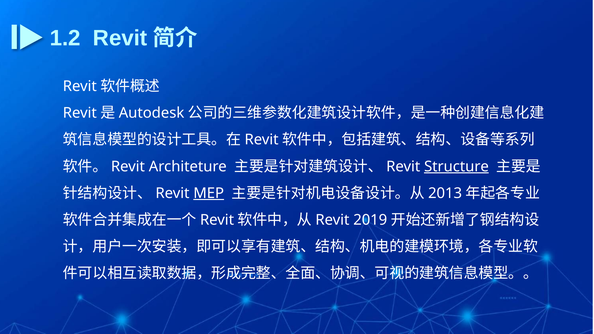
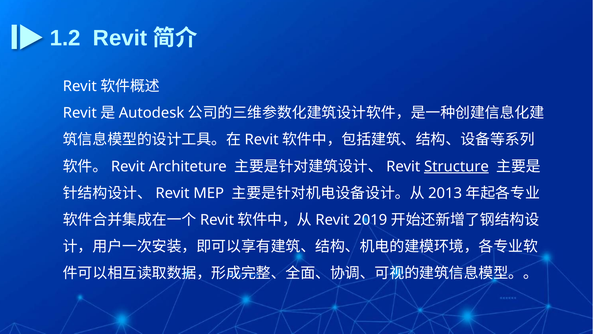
MEP underline: present -> none
